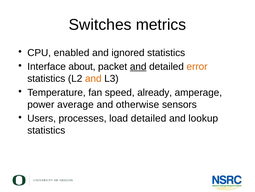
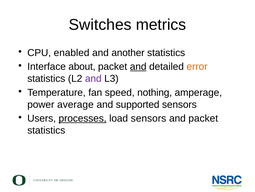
ignored: ignored -> another
and at (93, 78) colour: orange -> purple
already: already -> nothing
otherwise: otherwise -> supported
processes underline: none -> present
load detailed: detailed -> sensors
and lookup: lookup -> packet
